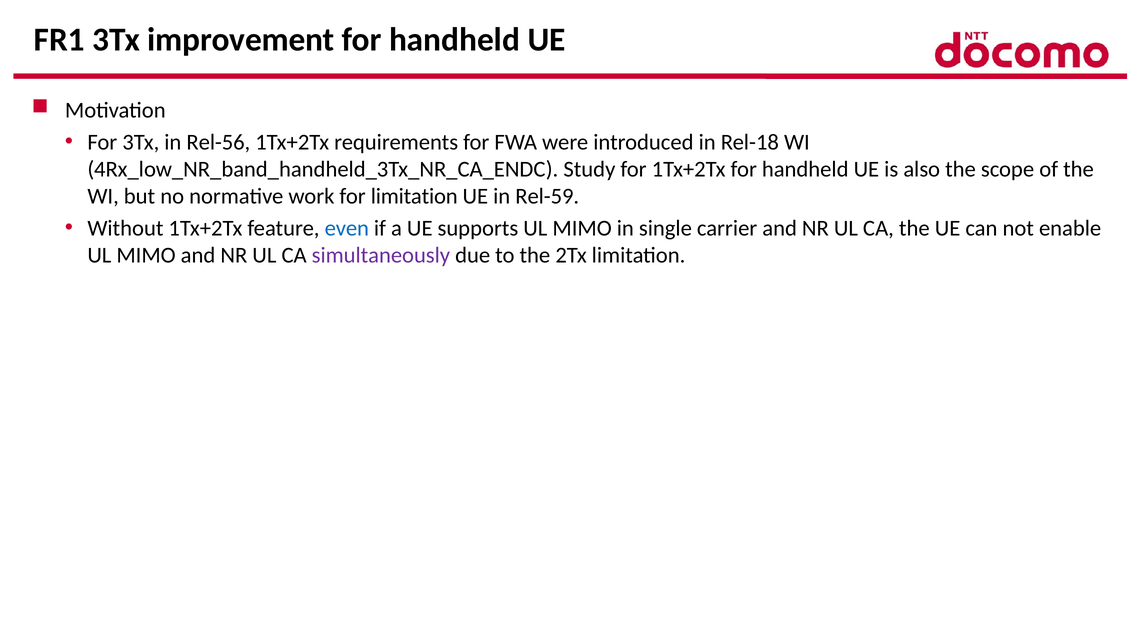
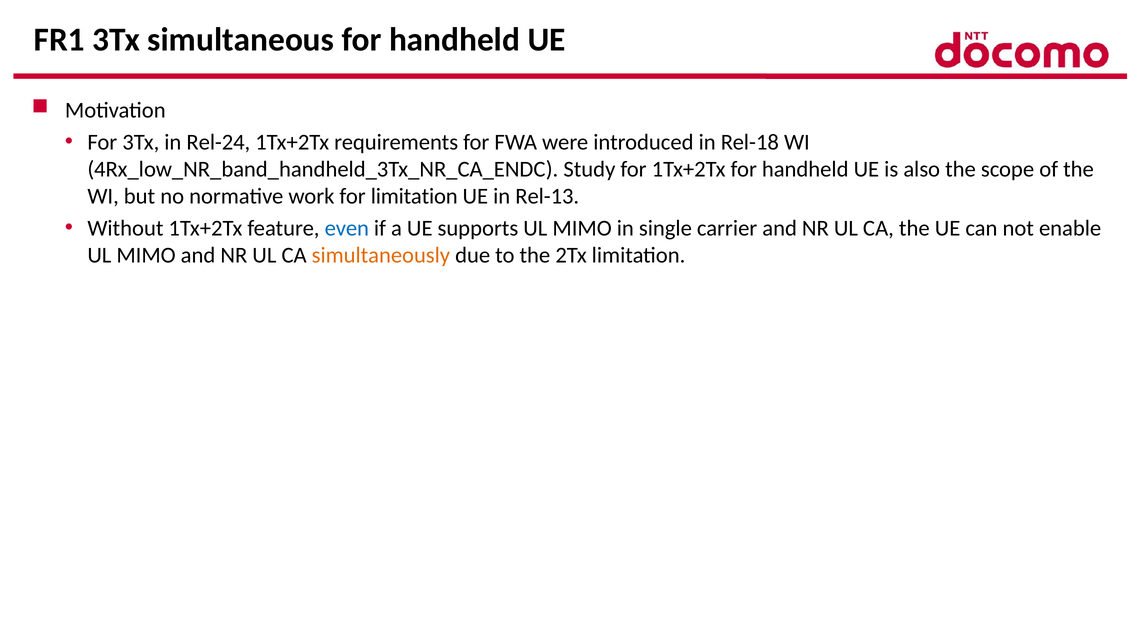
improvement: improvement -> simultaneous
Rel-56: Rel-56 -> Rel-24
Rel-59: Rel-59 -> Rel-13
simultaneously colour: purple -> orange
